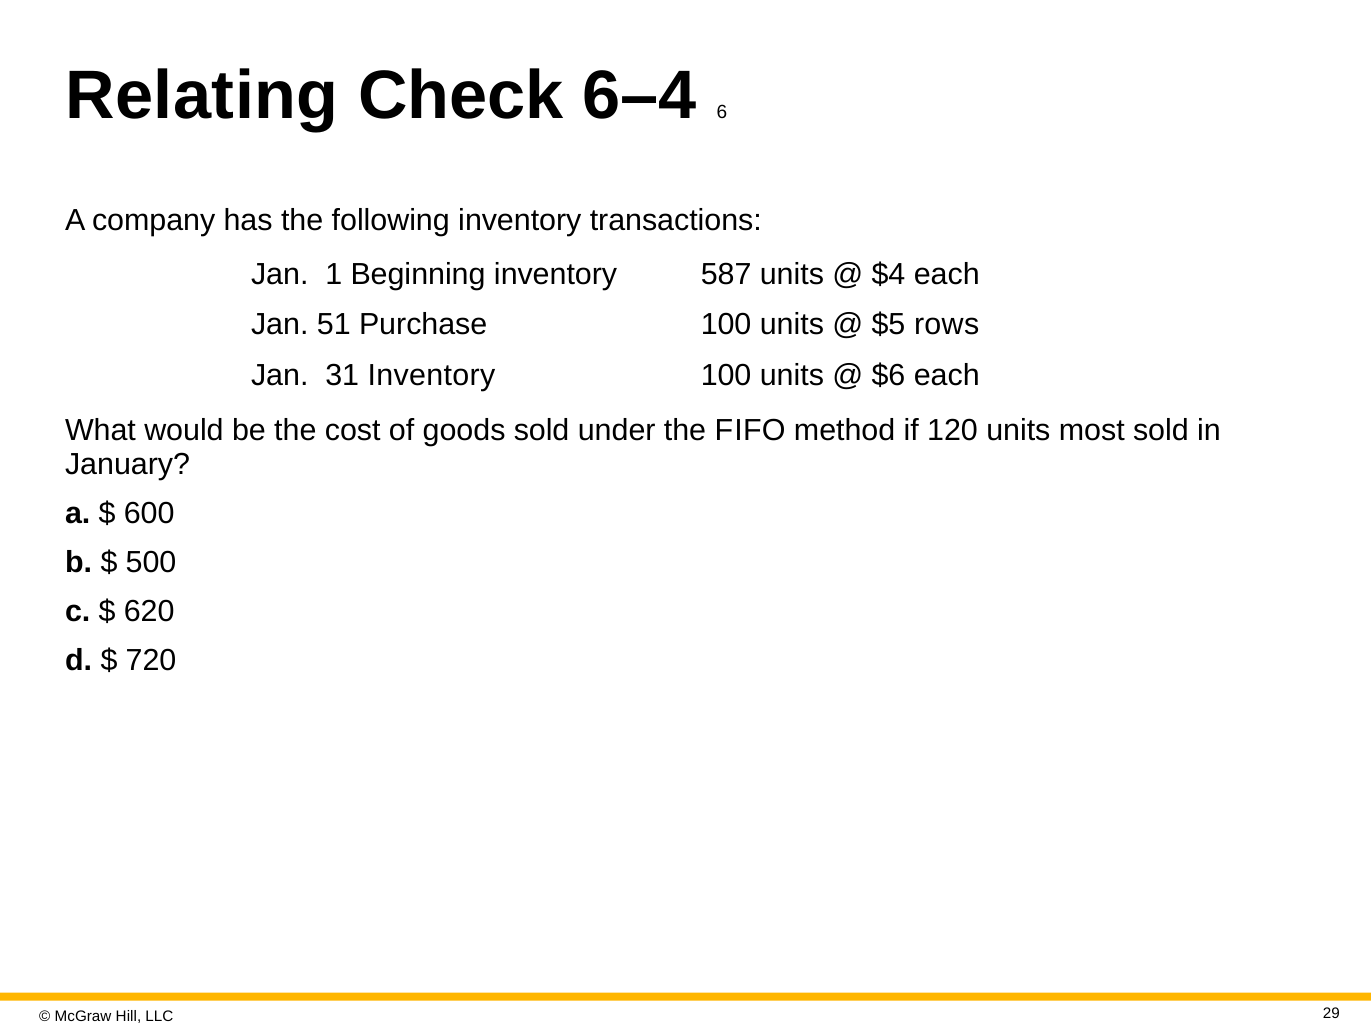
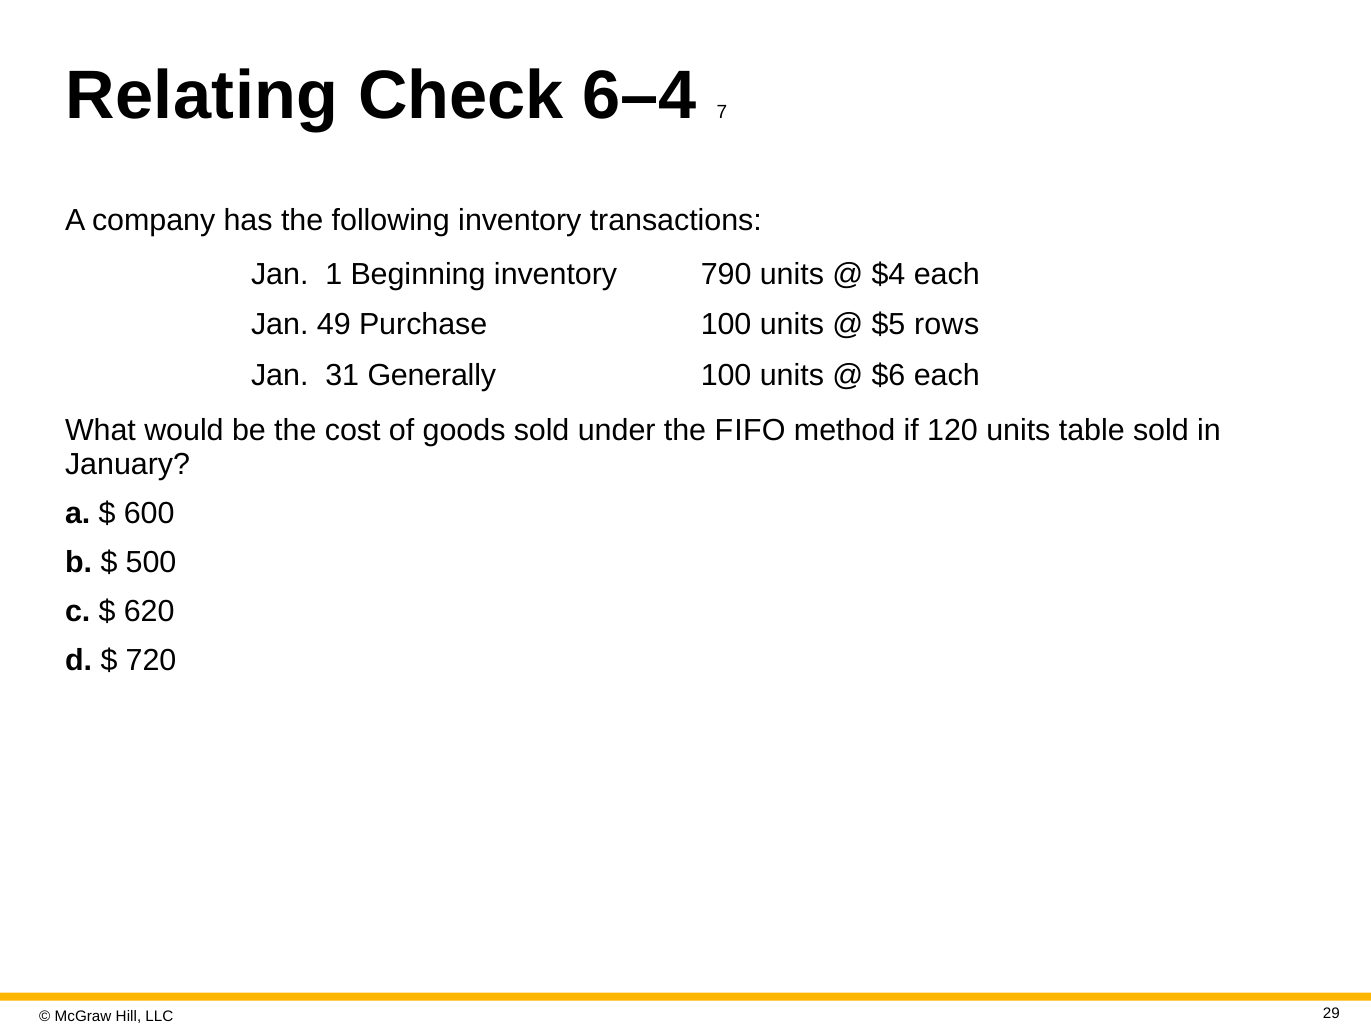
6: 6 -> 7
587: 587 -> 790
51: 51 -> 49
31 Inventory: Inventory -> Generally
most: most -> table
